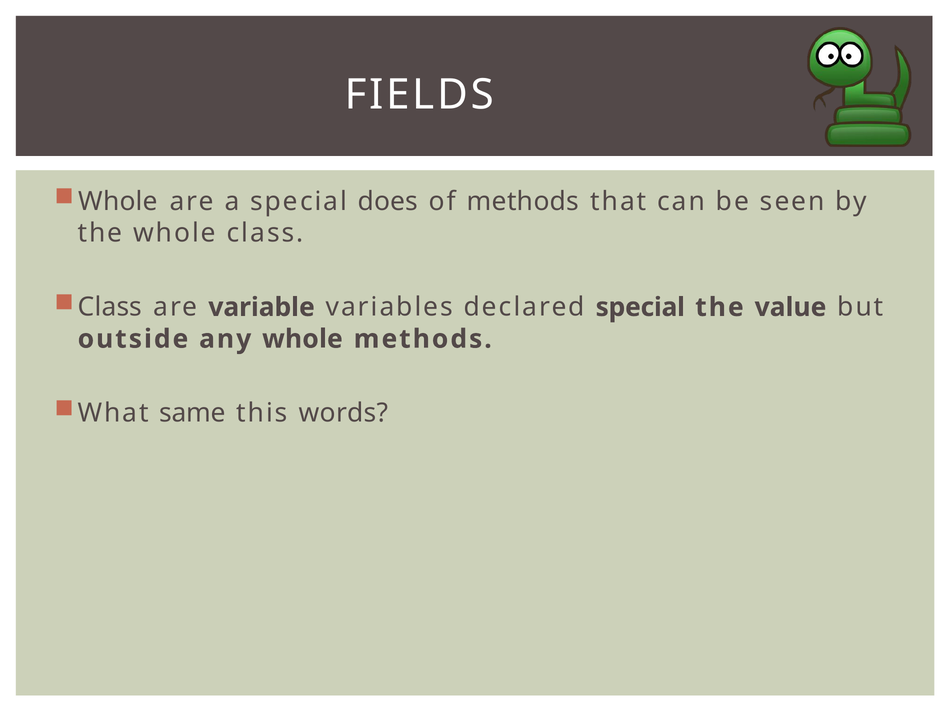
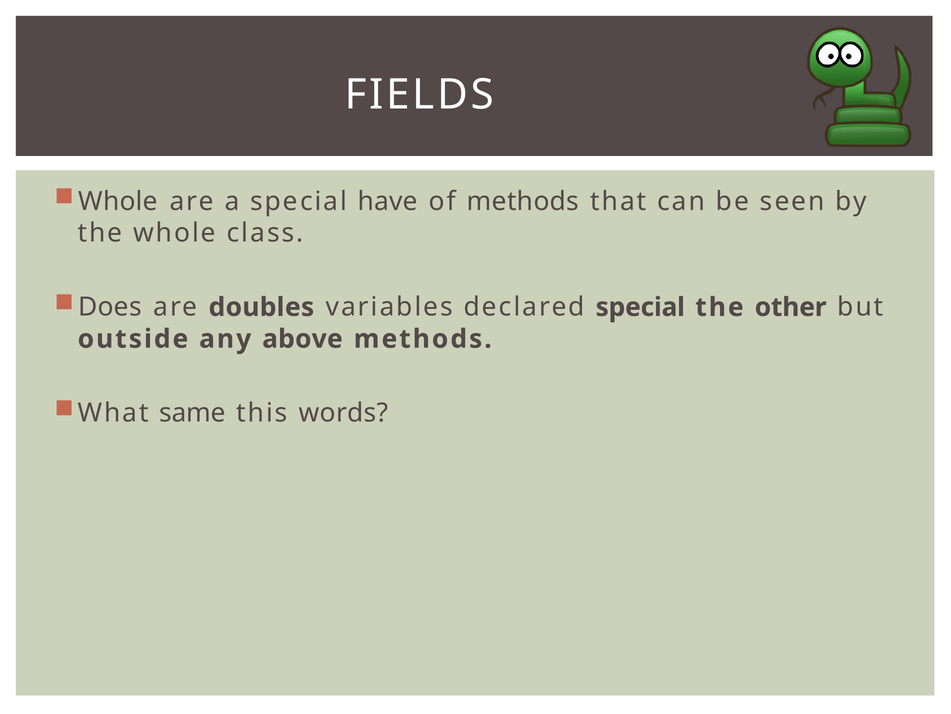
does: does -> have
Class at (110, 307): Class -> Does
variable: variable -> doubles
value: value -> other
any whole: whole -> above
